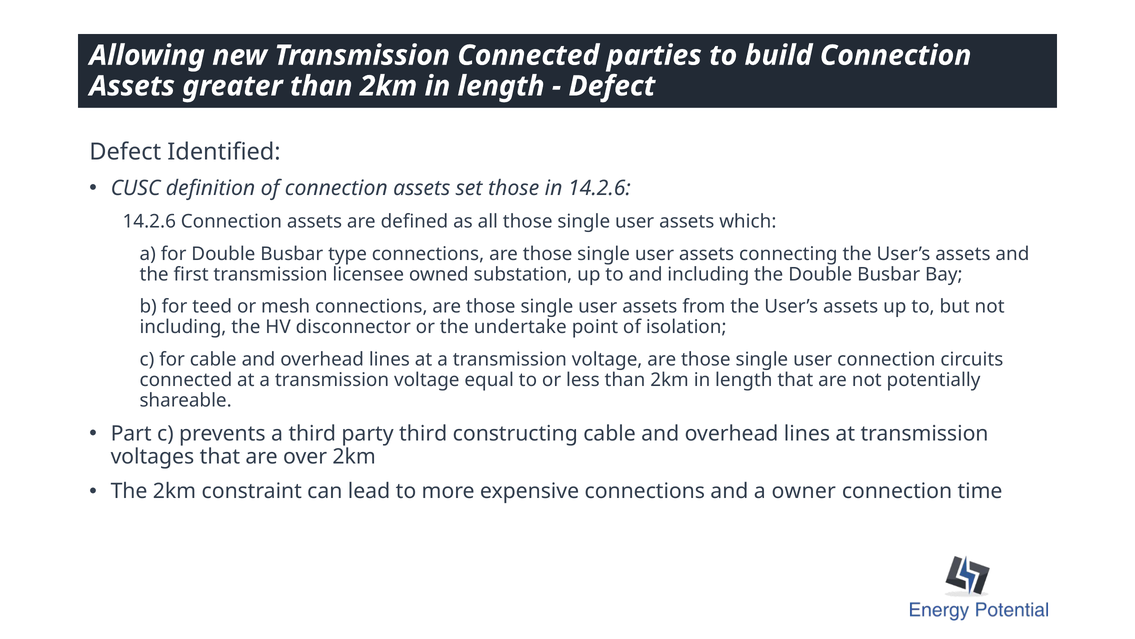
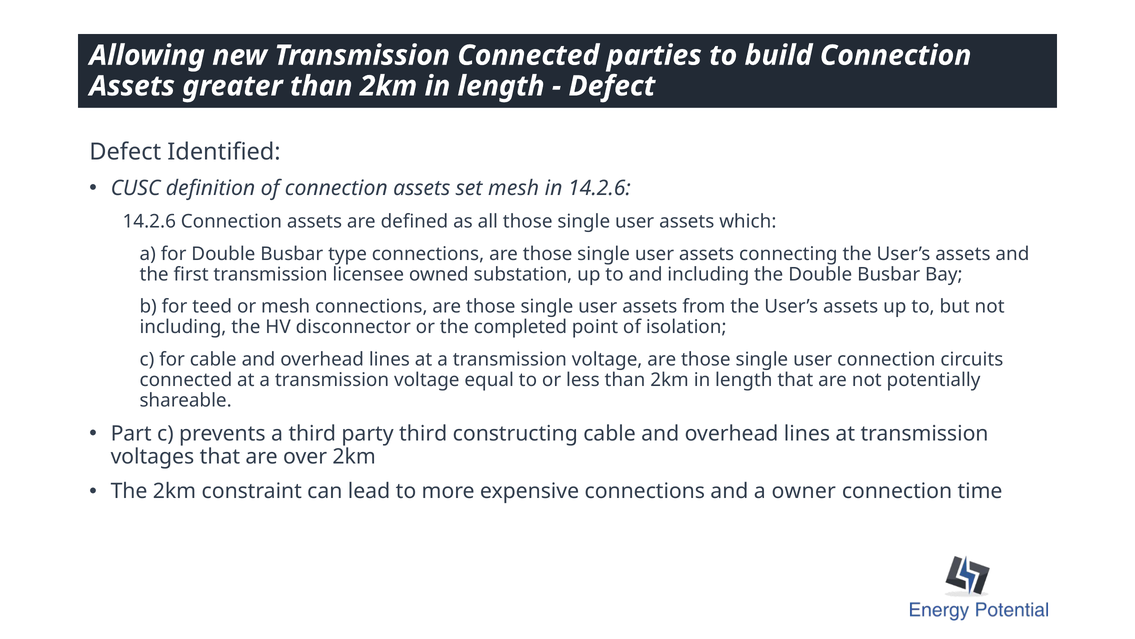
set those: those -> mesh
undertake: undertake -> completed
